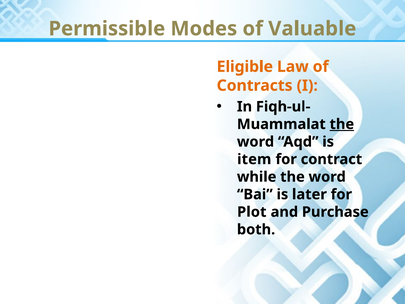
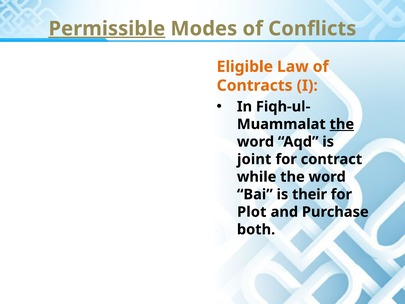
Permissible underline: none -> present
Valuable: Valuable -> Conflicts
item: item -> joint
later: later -> their
